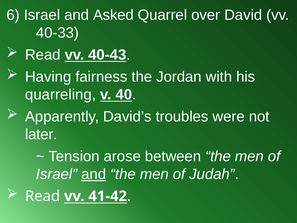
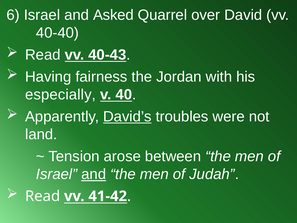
40-33: 40-33 -> 40-40
quarreling: quarreling -> especially
David’s underline: none -> present
later: later -> land
